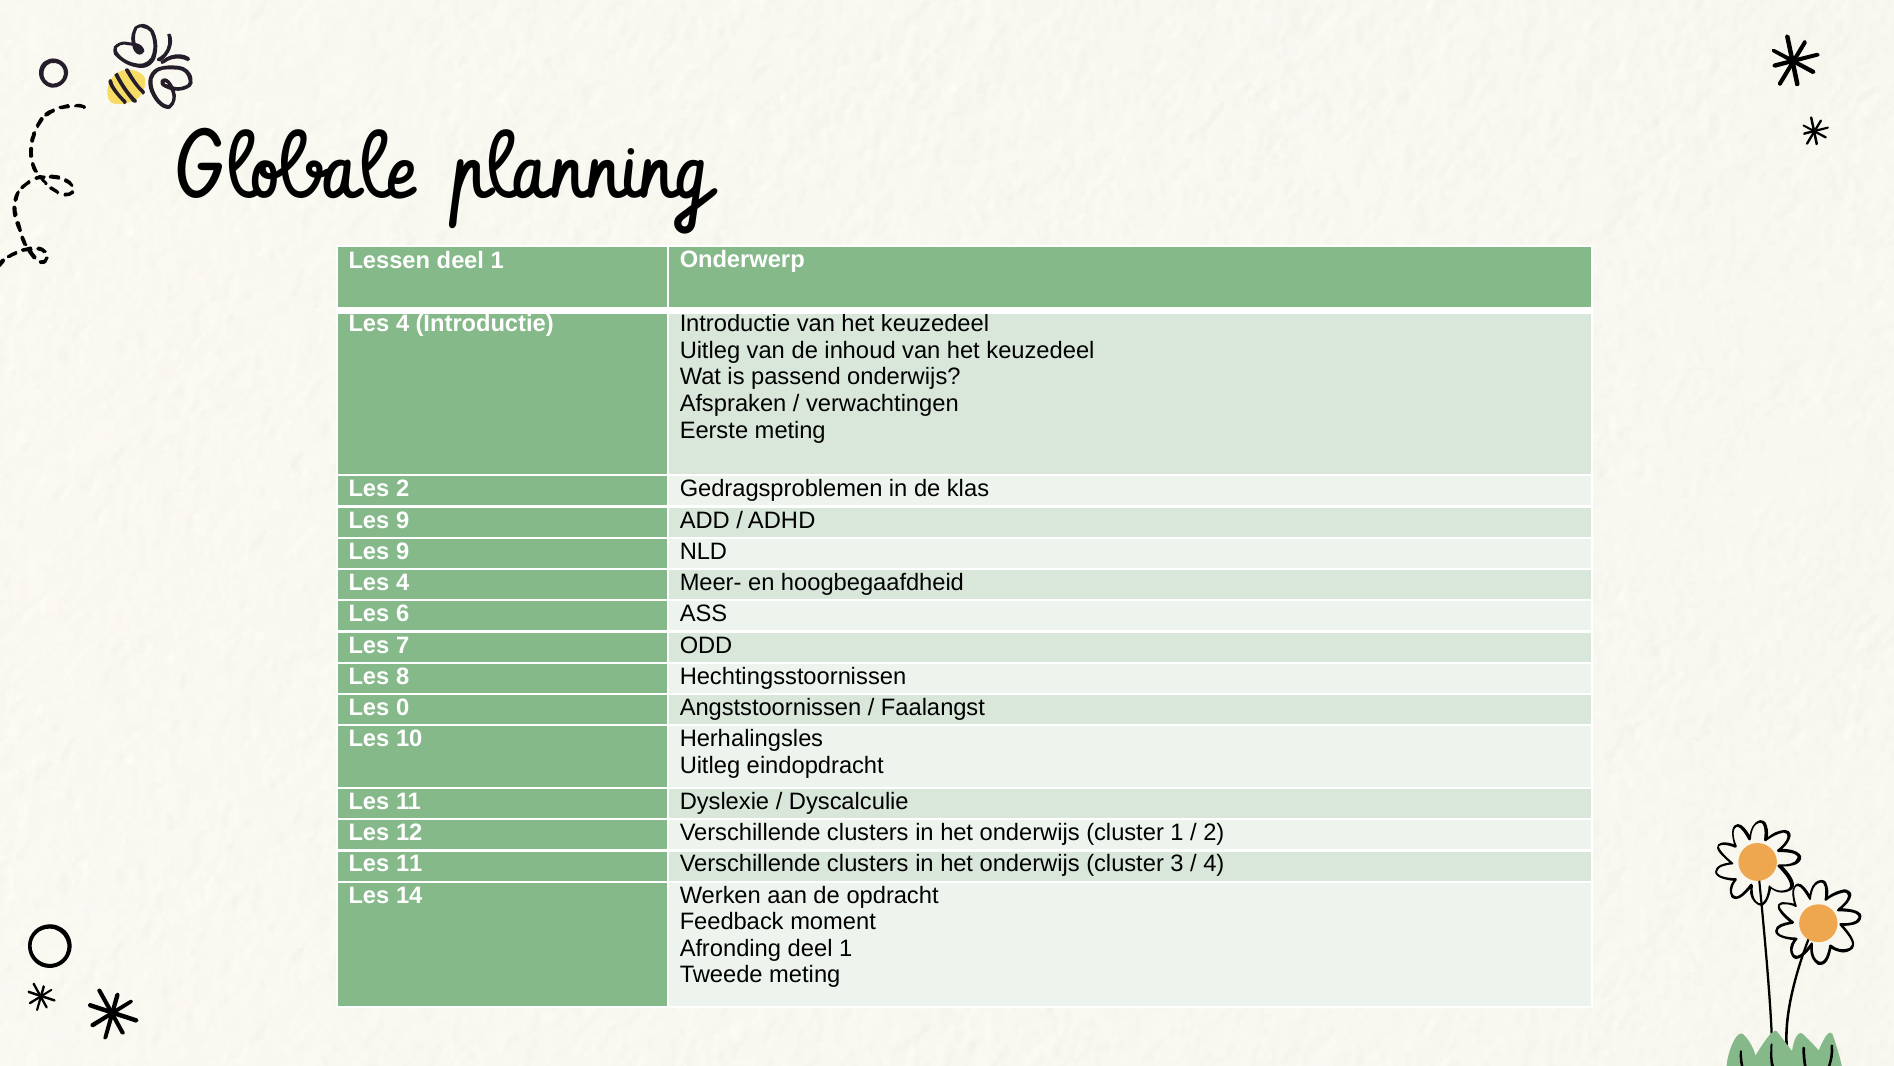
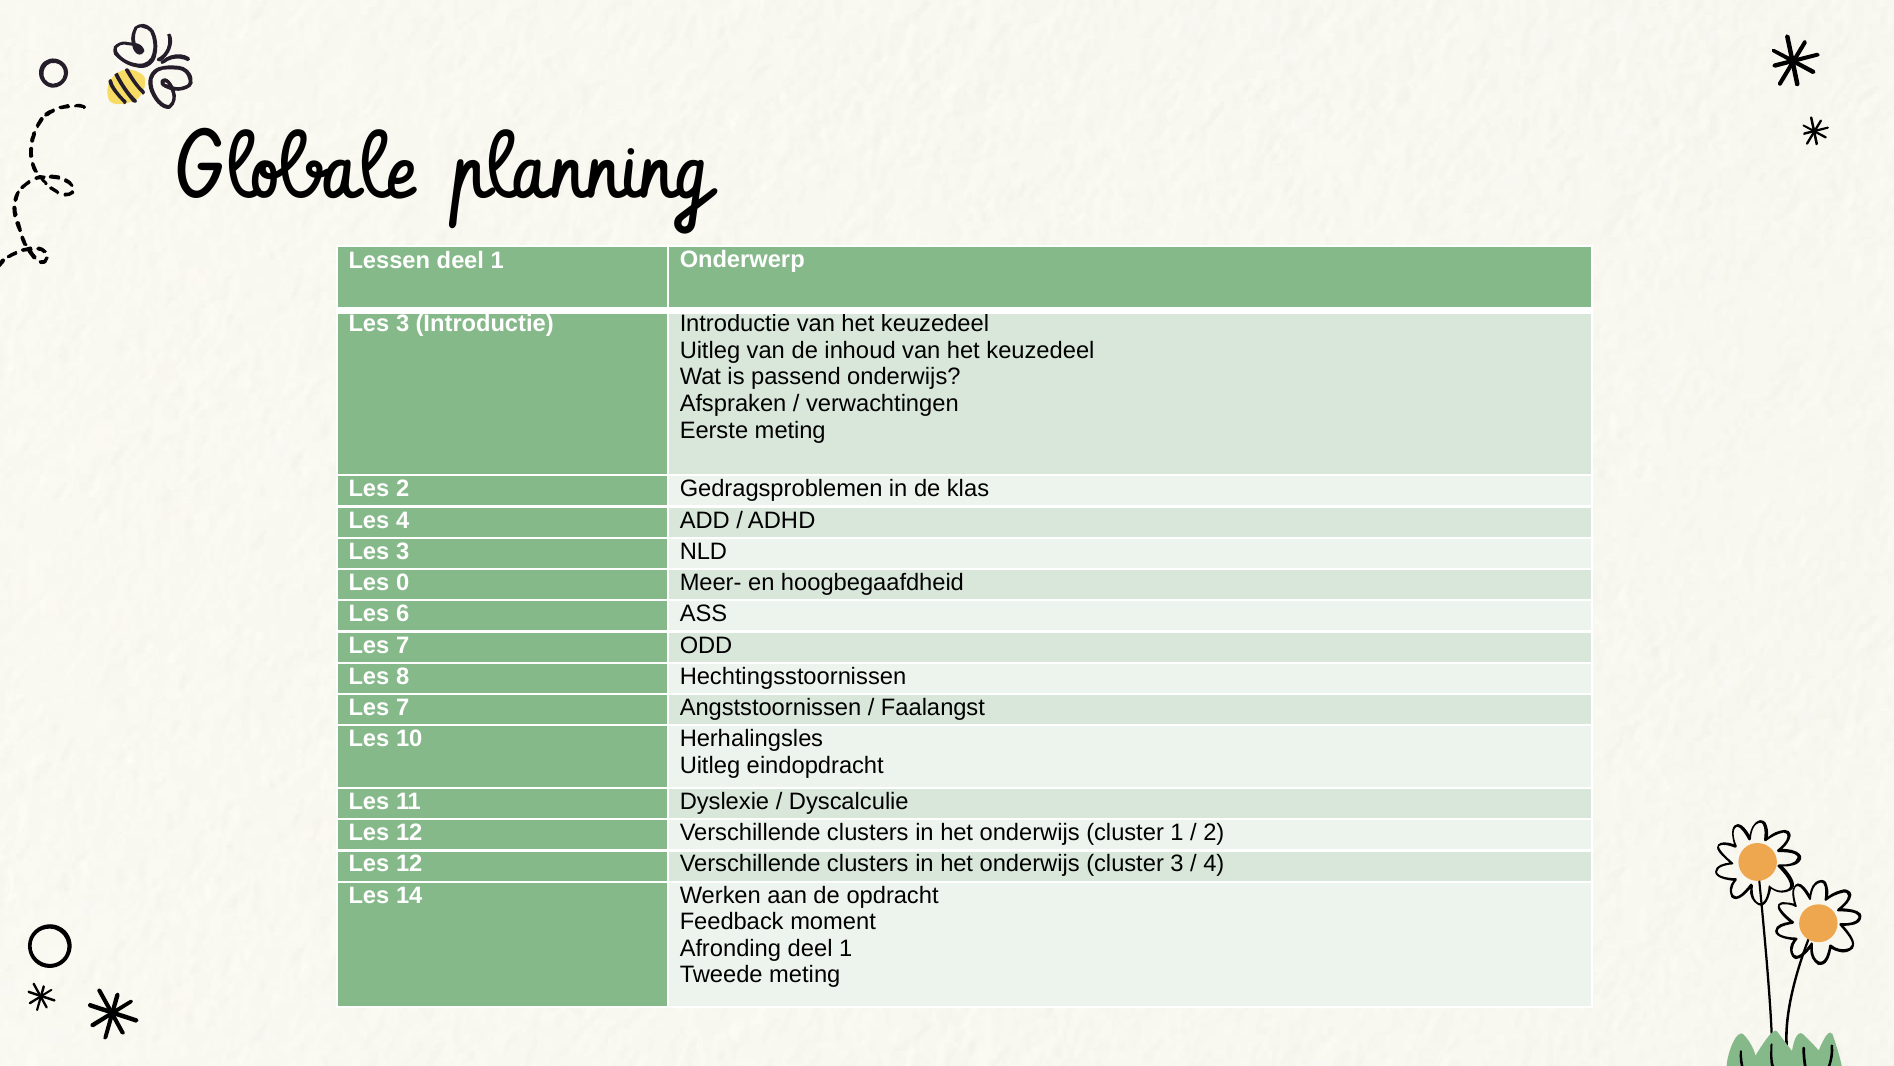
4 at (403, 324): 4 -> 3
9 at (403, 520): 9 -> 4
9 at (403, 551): 9 -> 3
4 at (403, 582): 4 -> 0
0 at (403, 707): 0 -> 7
11 at (409, 864): 11 -> 12
